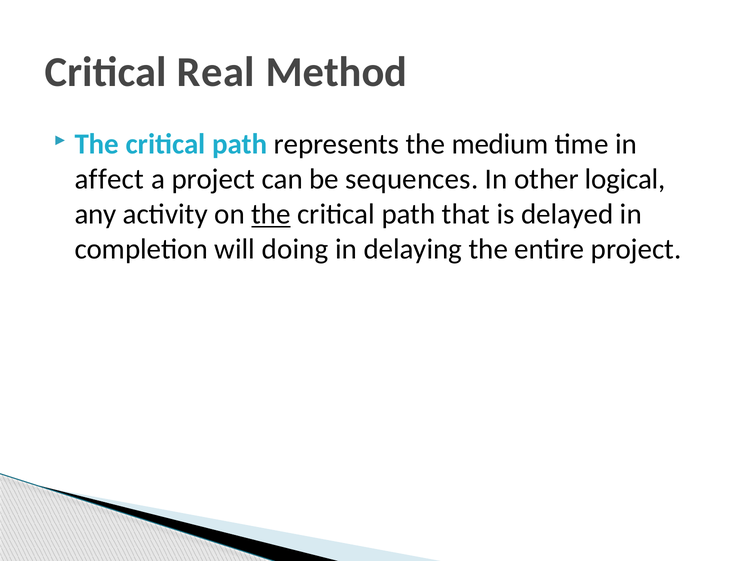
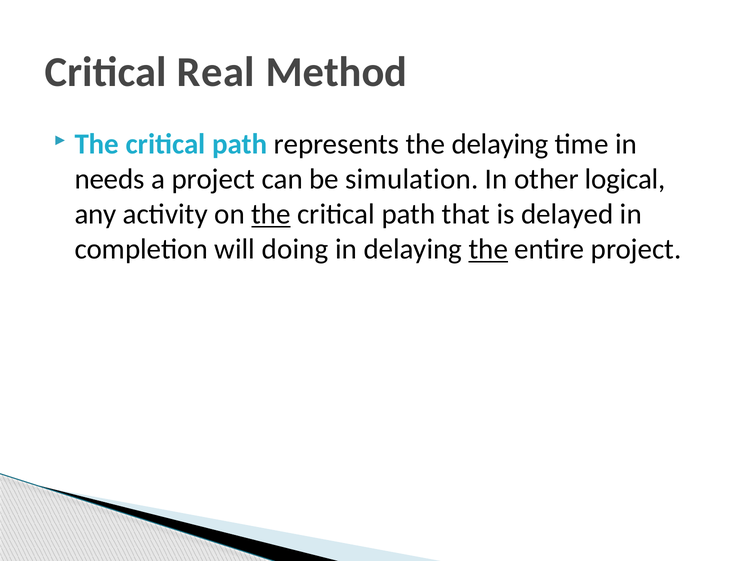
the medium: medium -> delaying
affect: affect -> needs
sequences: sequences -> simulation
the at (488, 249) underline: none -> present
